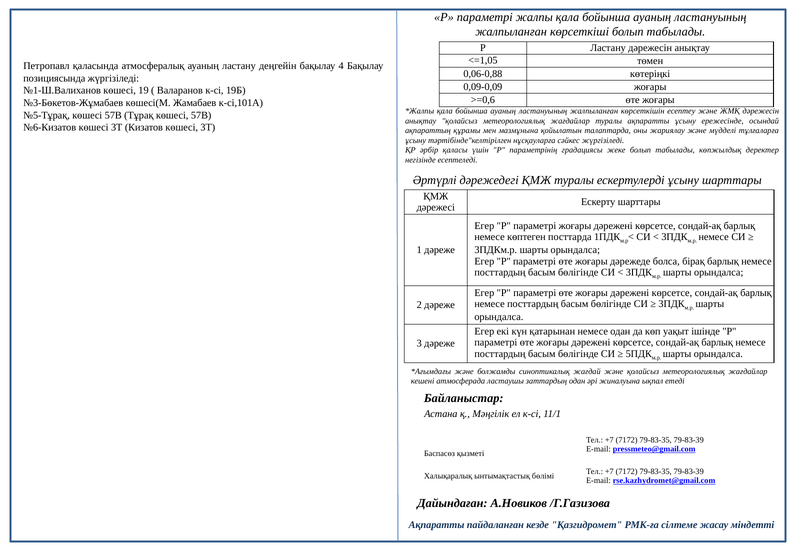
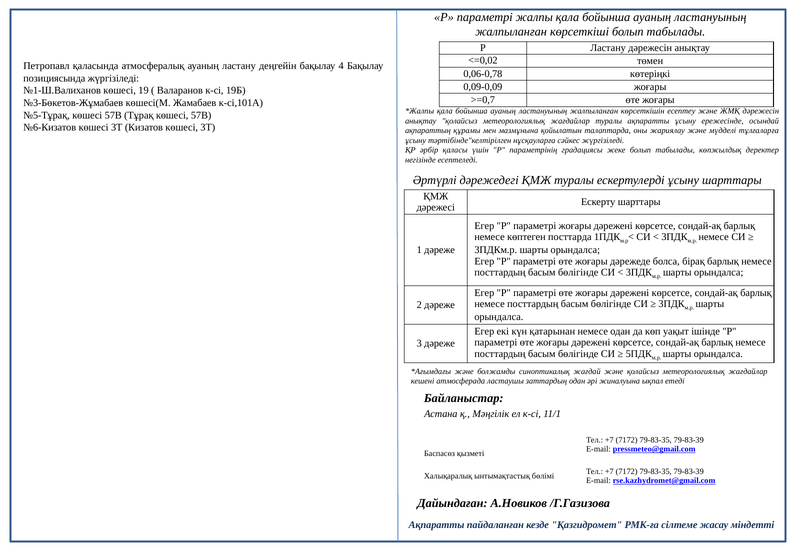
<=1,05: <=1,05 -> <=0,02
0,06-0,88: 0,06-0,88 -> 0,06-0,78
>=0,6: >=0,6 -> >=0,7
